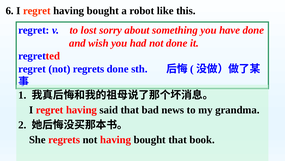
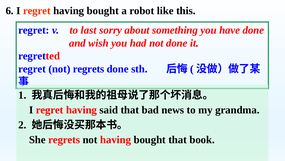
lost: lost -> last
